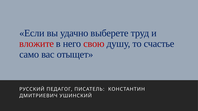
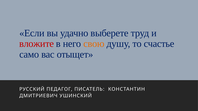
свою colour: red -> orange
